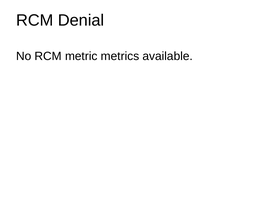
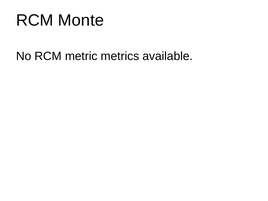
Denial: Denial -> Monte
